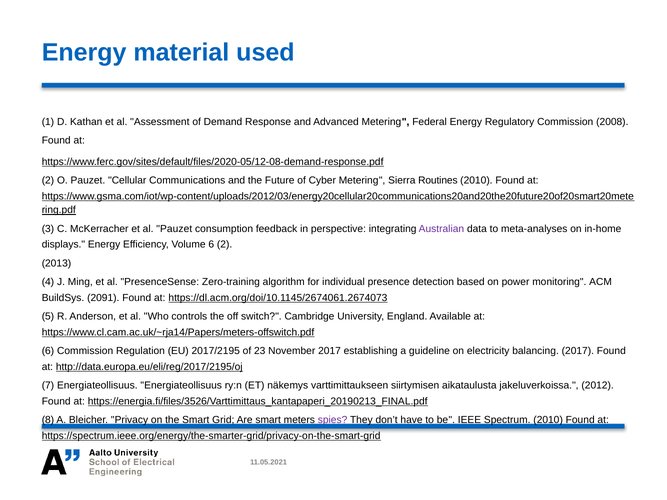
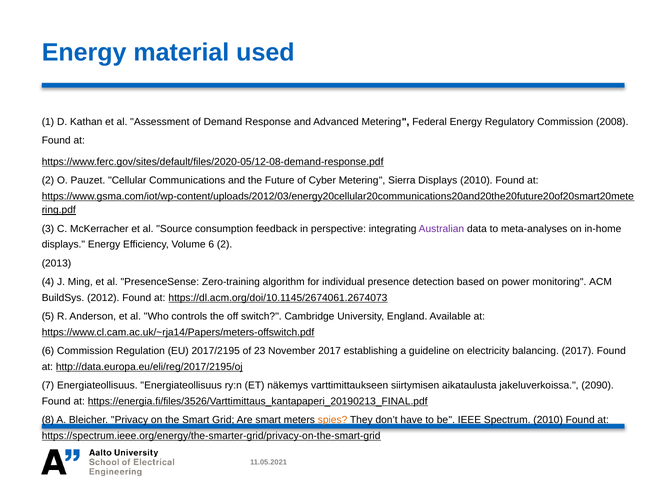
Sierra Routines: Routines -> Displays
al Pauzet: Pauzet -> Source
2091: 2091 -> 2012
2012: 2012 -> 2090
spies colour: purple -> orange
